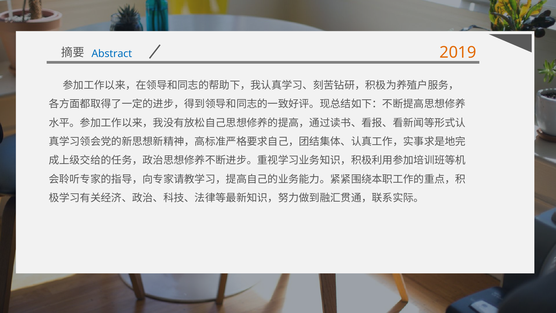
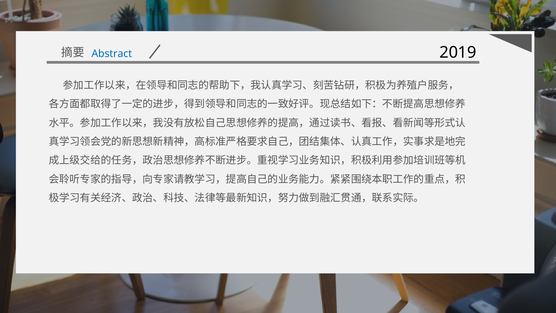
2019 colour: orange -> black
